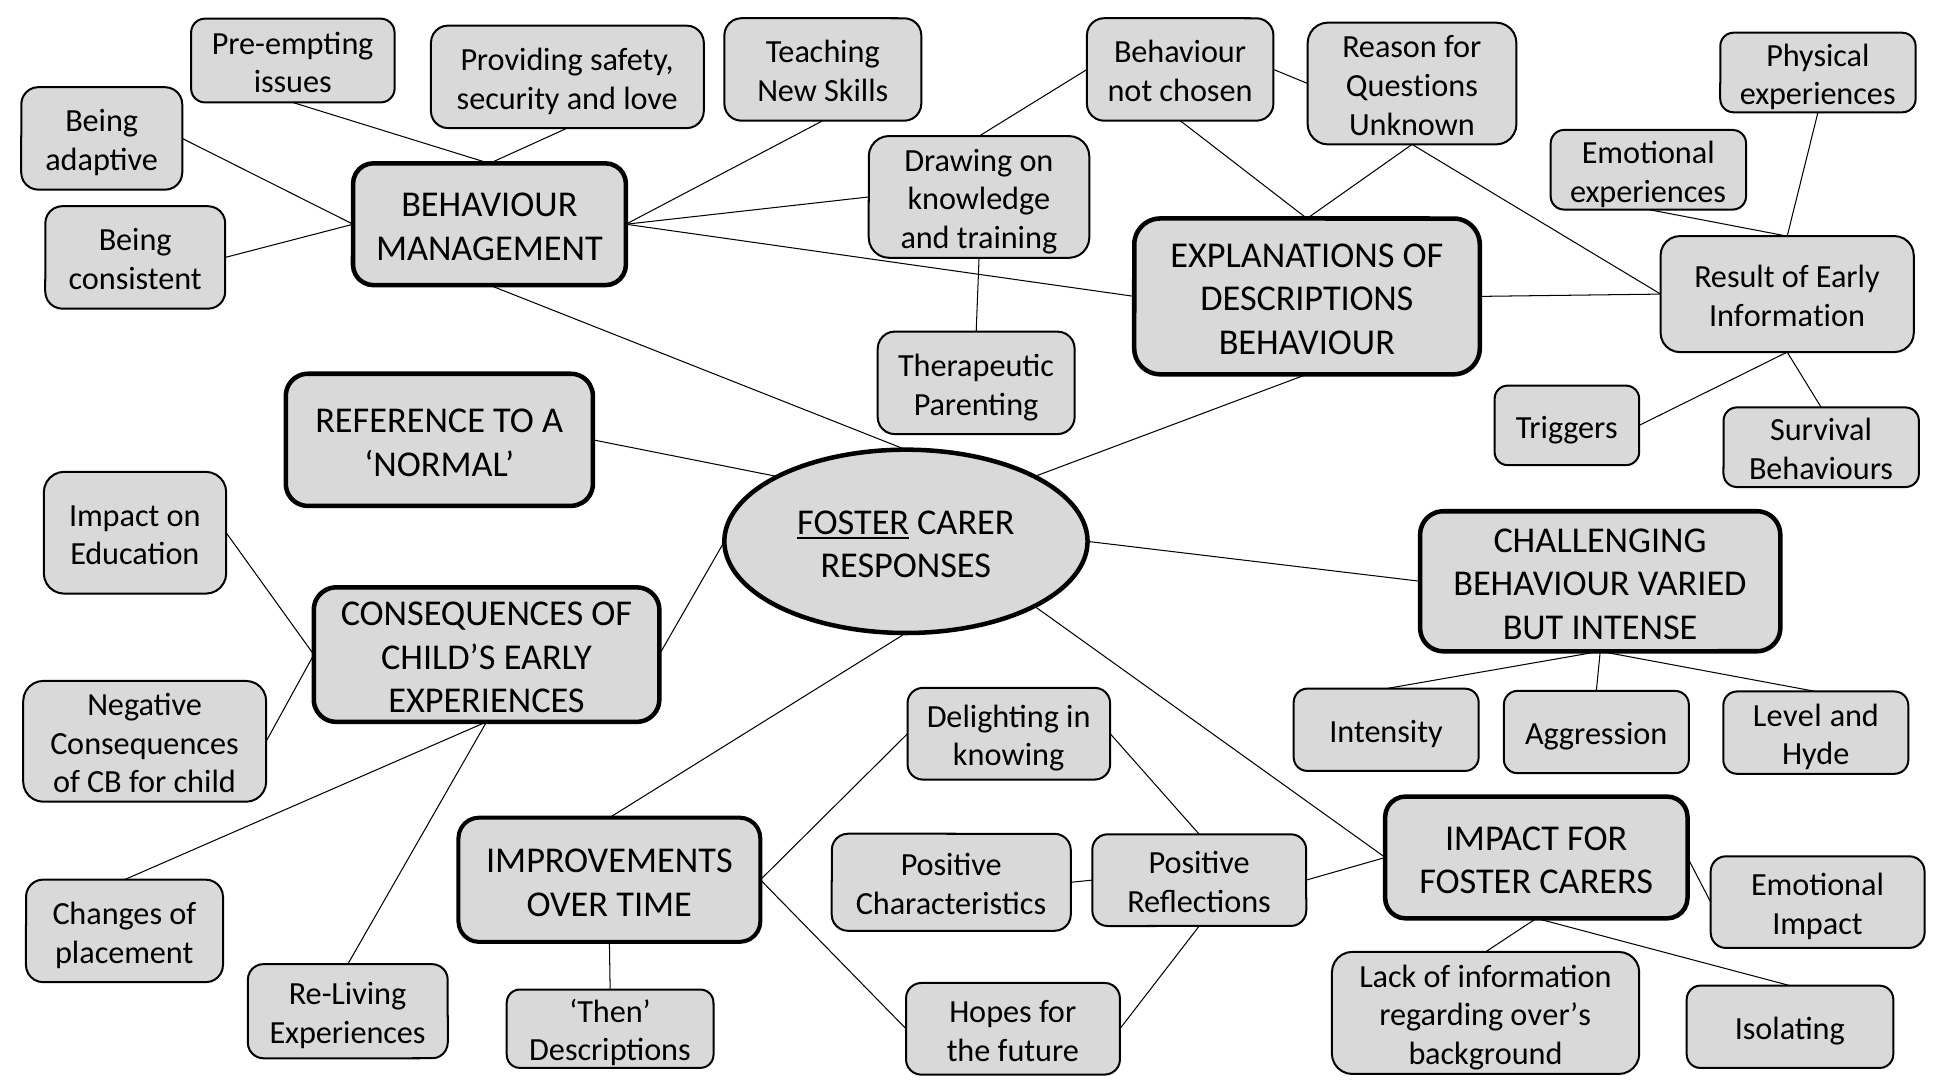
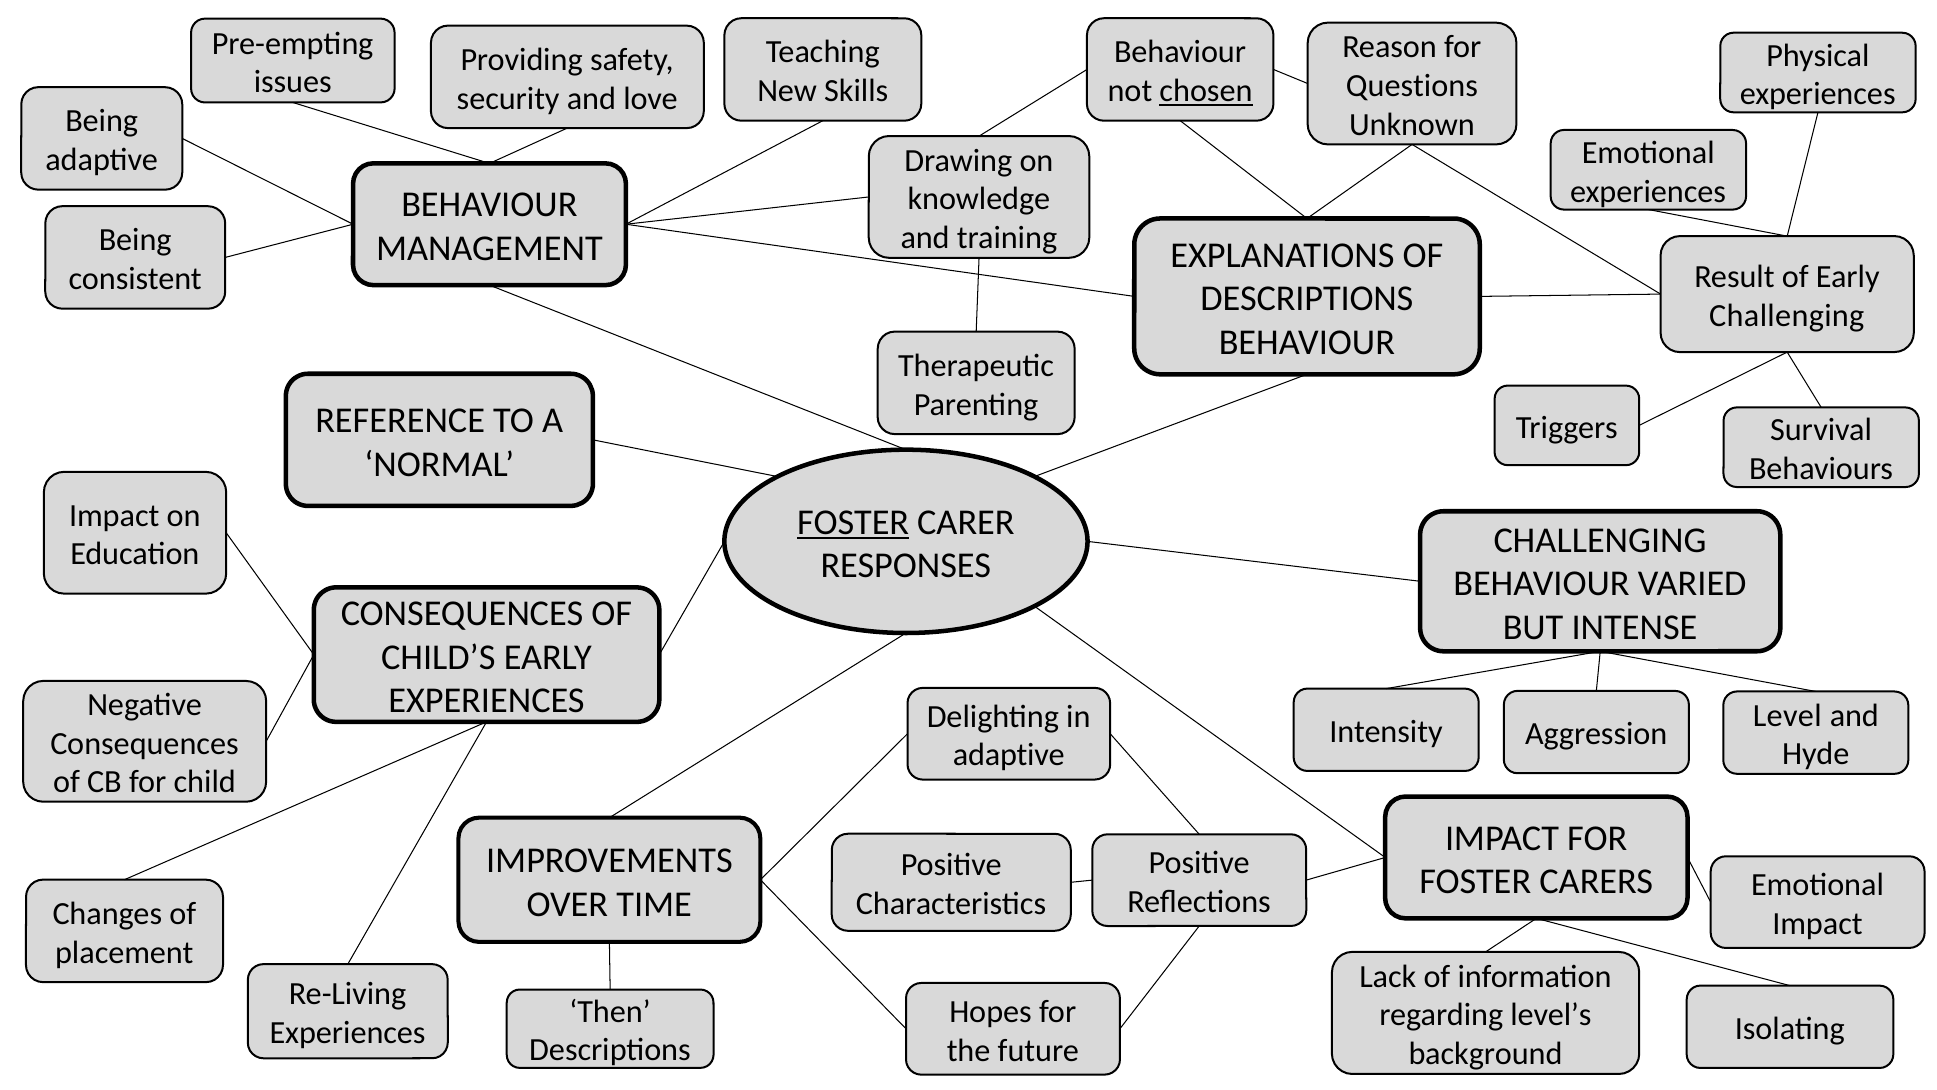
chosen underline: none -> present
Information at (1787, 316): Information -> Challenging
knowing at (1009, 755): knowing -> adaptive
over’s: over’s -> level’s
